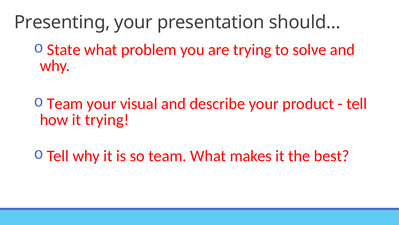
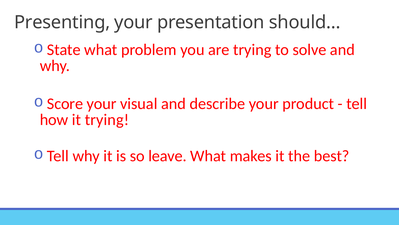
Team at (65, 104): Team -> Score
so team: team -> leave
